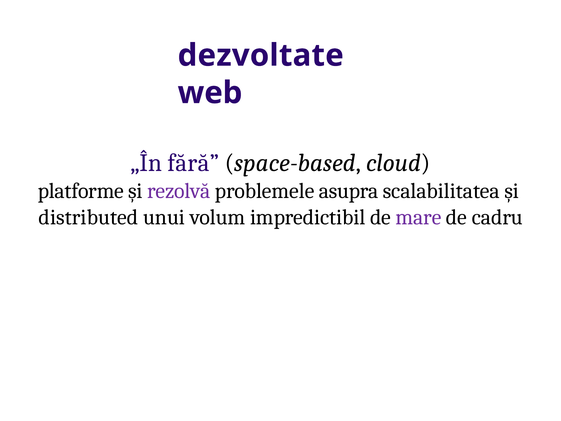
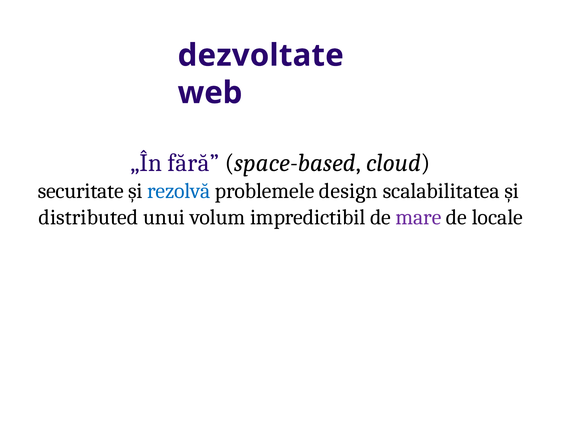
platforme: platforme -> securitate
rezolvă colour: purple -> blue
asupra: asupra -> design
cadru: cadru -> locale
